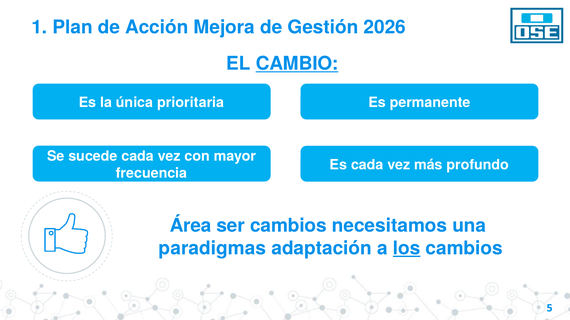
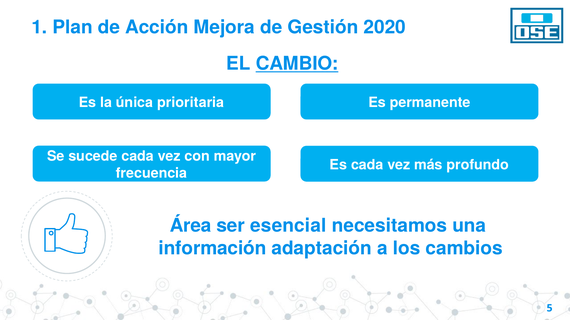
2026: 2026 -> 2020
ser cambios: cambios -> esencial
paradigmas: paradigmas -> información
los underline: present -> none
